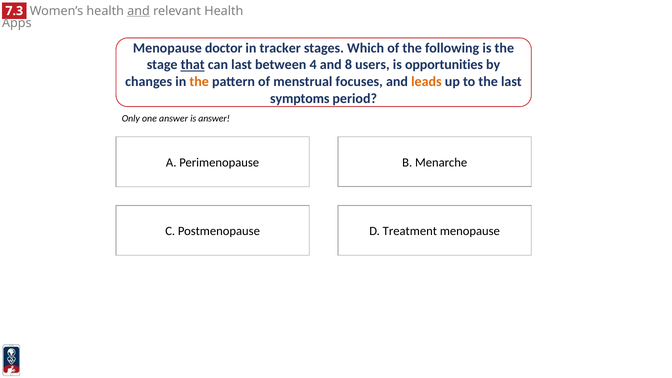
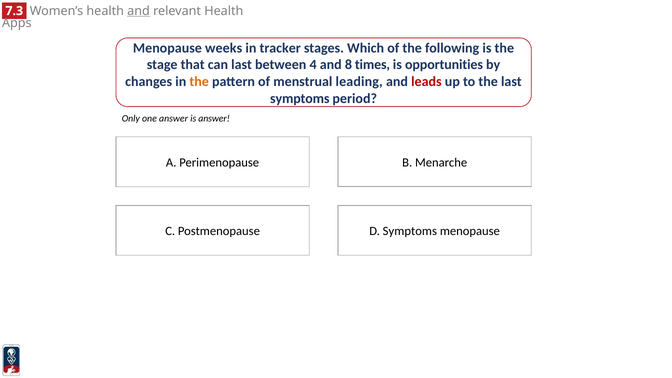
doctor: doctor -> weeks
that underline: present -> none
users: users -> times
focuses: focuses -> leading
leads colour: orange -> red
D Treatment: Treatment -> Symptoms
